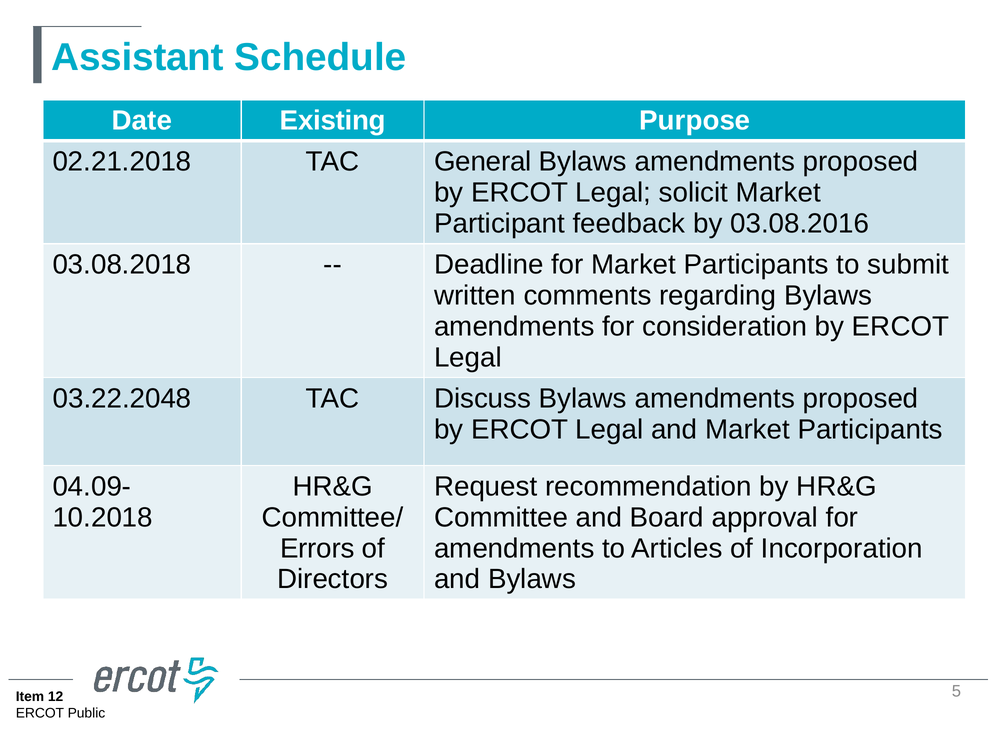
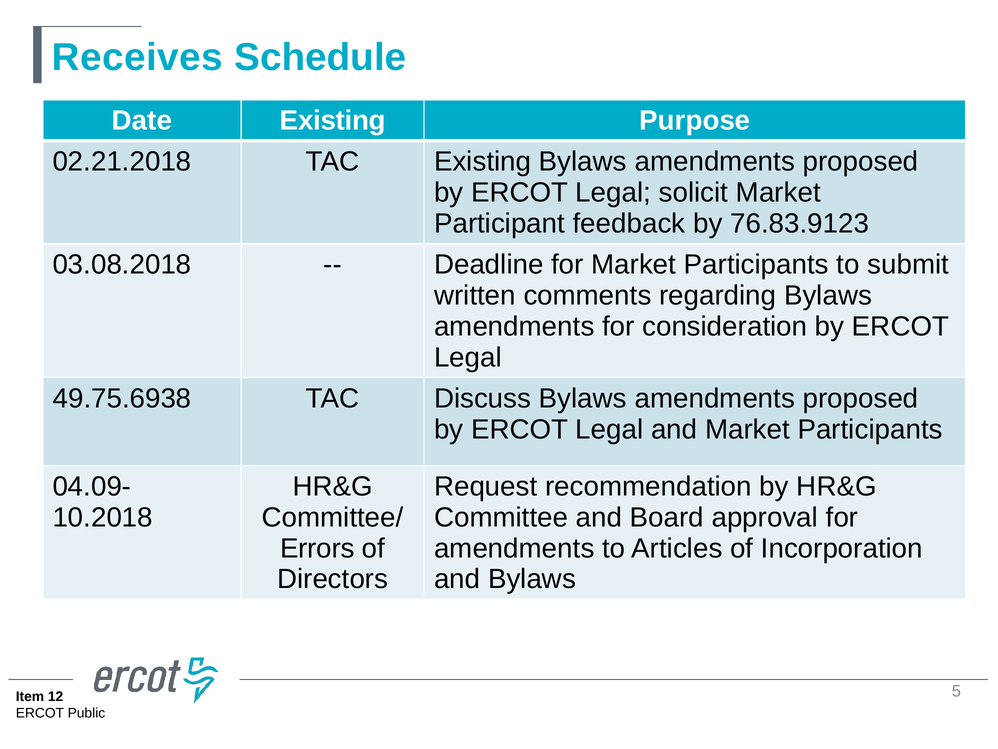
Assistant: Assistant -> Receives
TAC General: General -> Existing
03.08.2016: 03.08.2016 -> 76.83.9123
03.22.2048: 03.22.2048 -> 49.75.6938
